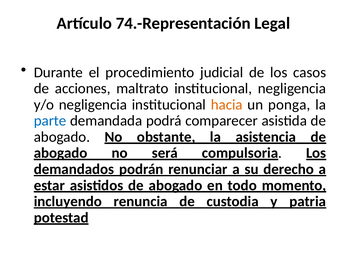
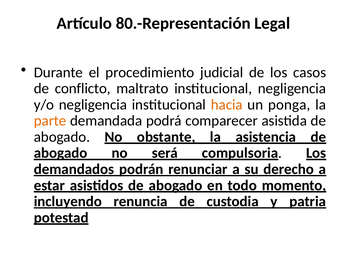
74.-Representación: 74.-Representación -> 80.-Representación
acciones: acciones -> conflicto
parte colour: blue -> orange
